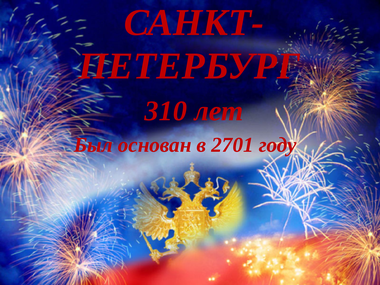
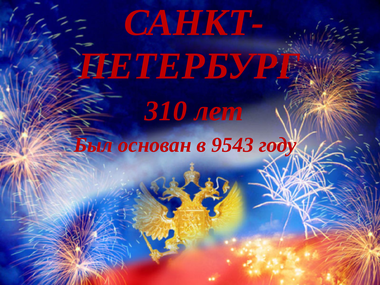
2701: 2701 -> 9543
